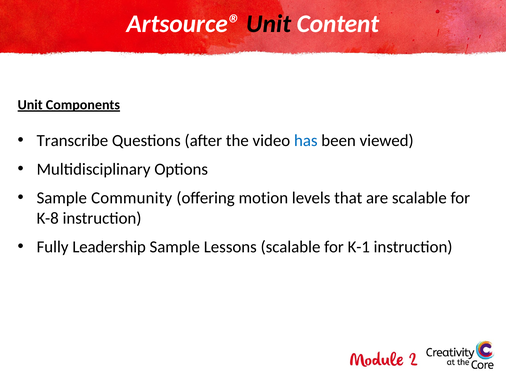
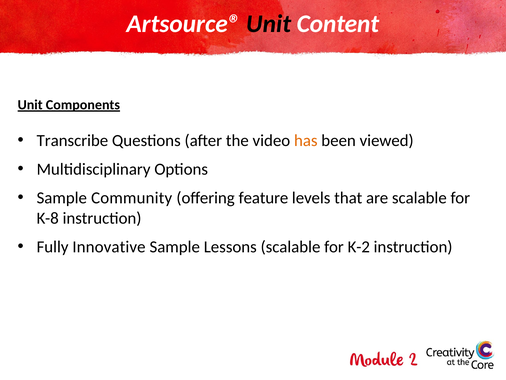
has colour: blue -> orange
motion: motion -> feature
Leadership: Leadership -> Innovative
K-1: K-1 -> K-2
